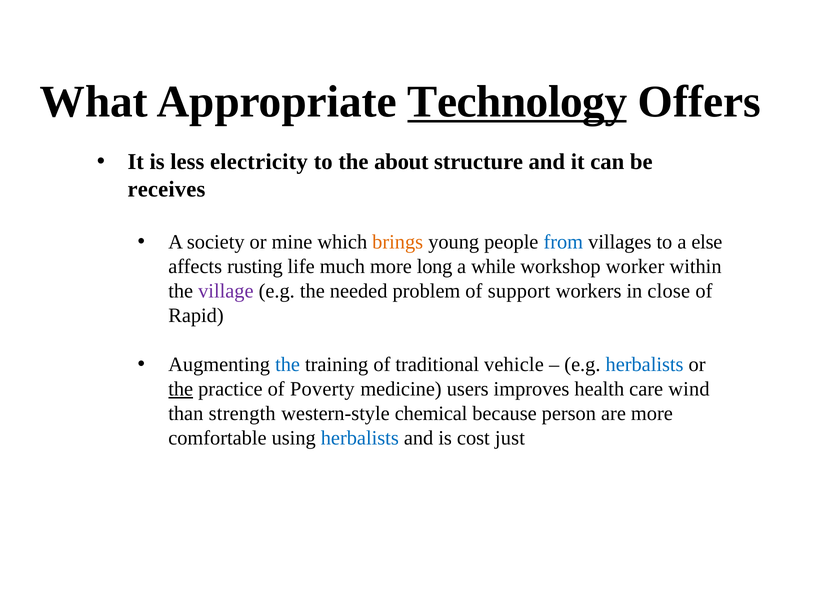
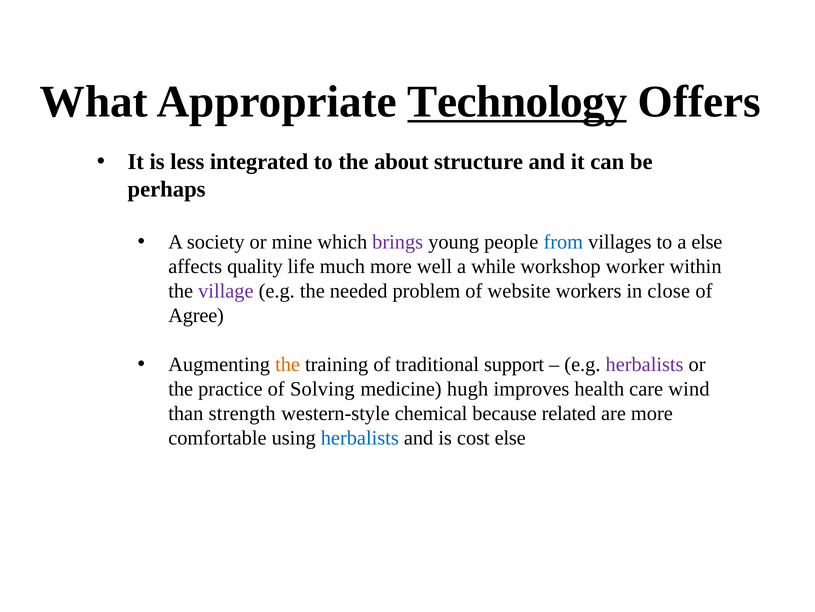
electricity: electricity -> integrated
receives: receives -> perhaps
brings colour: orange -> purple
rusting: rusting -> quality
long: long -> well
support: support -> website
Rapid: Rapid -> Agree
the at (288, 364) colour: blue -> orange
vehicle: vehicle -> support
herbalists at (645, 364) colour: blue -> purple
the at (181, 389) underline: present -> none
Poverty: Poverty -> Solving
users: users -> hugh
person: person -> related
cost just: just -> else
